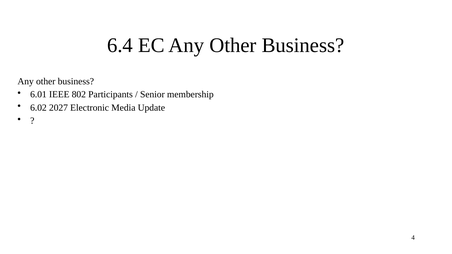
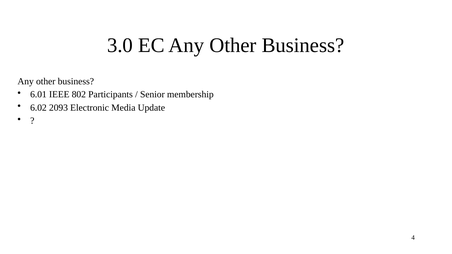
6.4: 6.4 -> 3.0
2027: 2027 -> 2093
